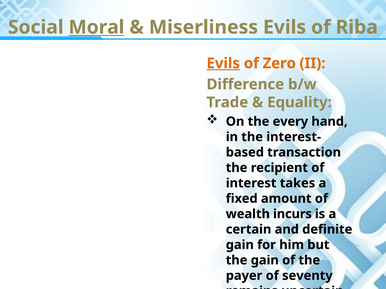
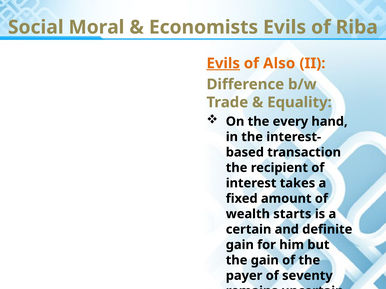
Moral underline: present -> none
Miserliness: Miserliness -> Economists
Zero: Zero -> Also
incurs: incurs -> starts
